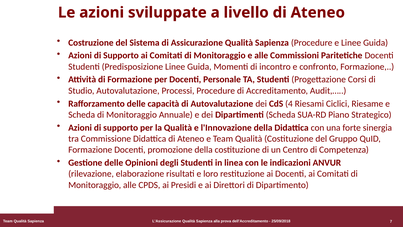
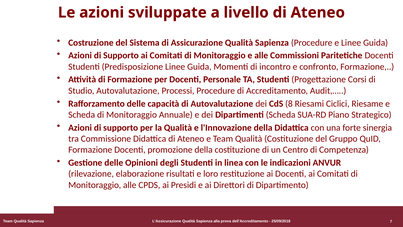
4: 4 -> 8
